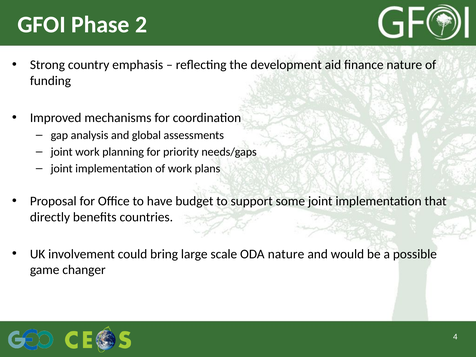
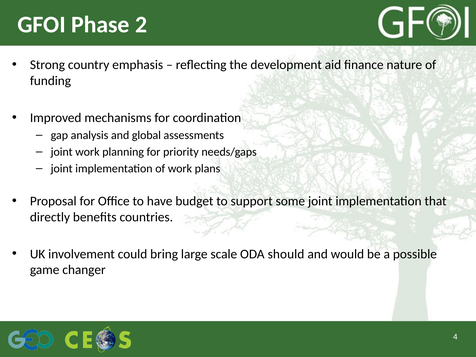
ODA nature: nature -> should
